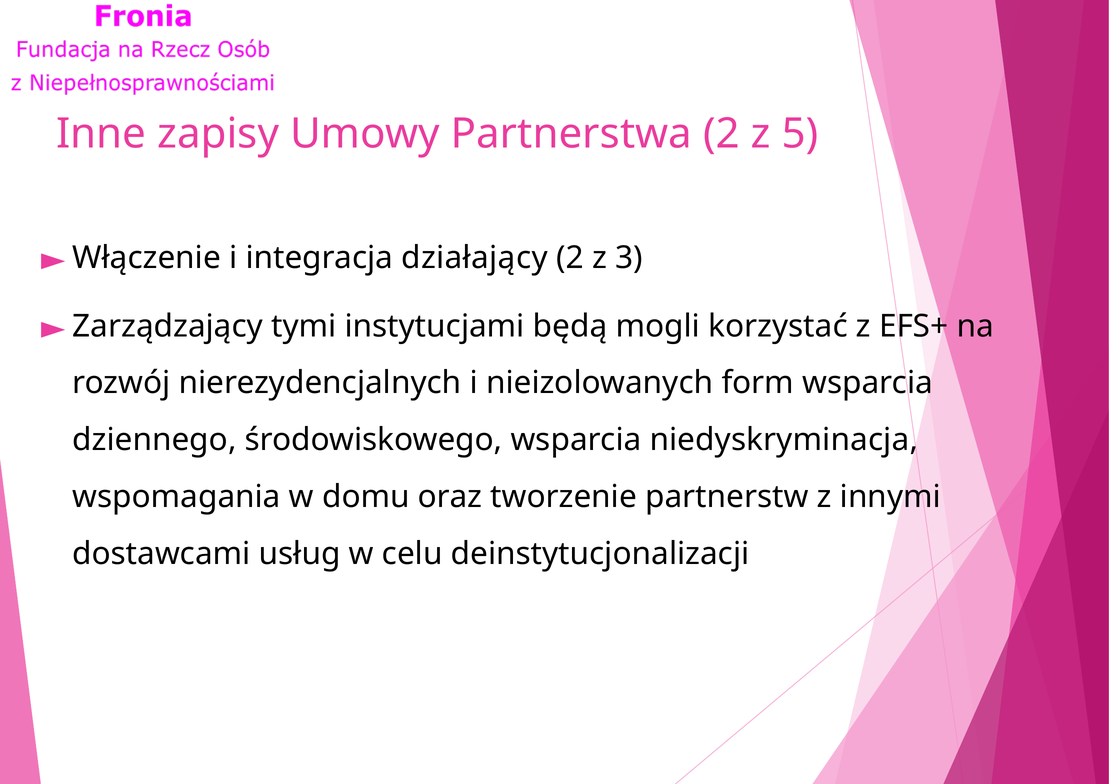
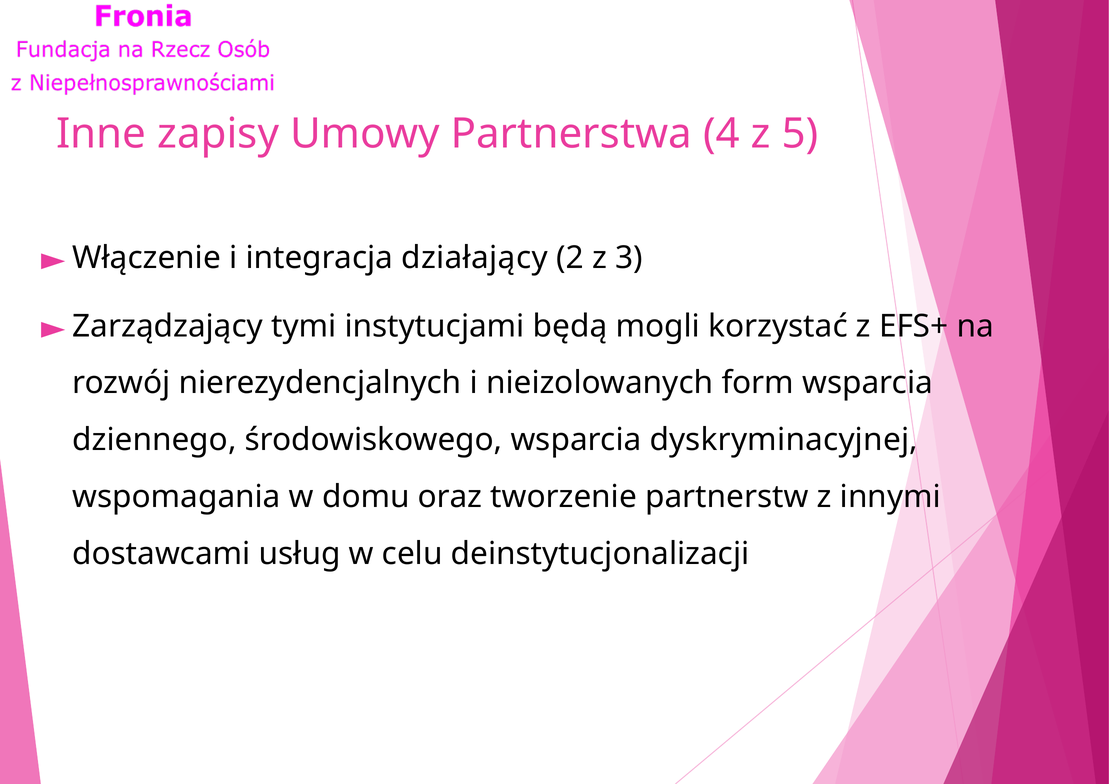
Partnerstwa 2: 2 -> 4
niedyskryminacja: niedyskryminacja -> dyskryminacyjnej
